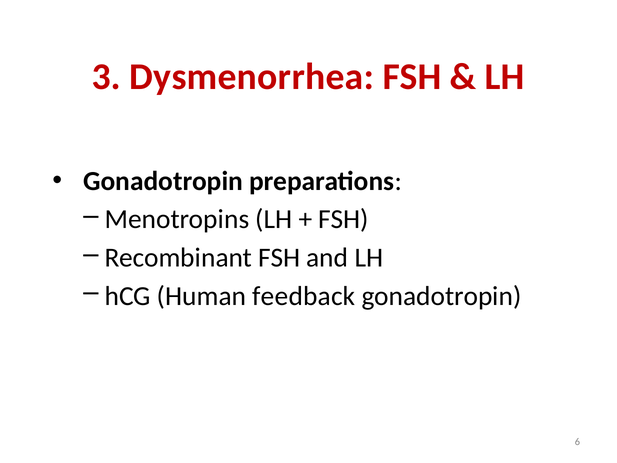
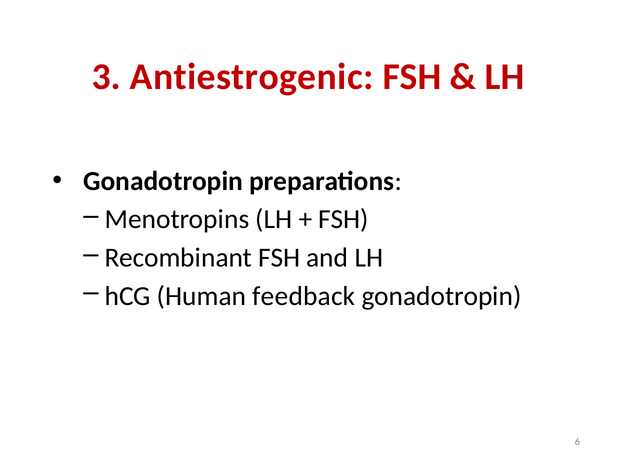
Dysmenorrhea: Dysmenorrhea -> Antiestrogenic
